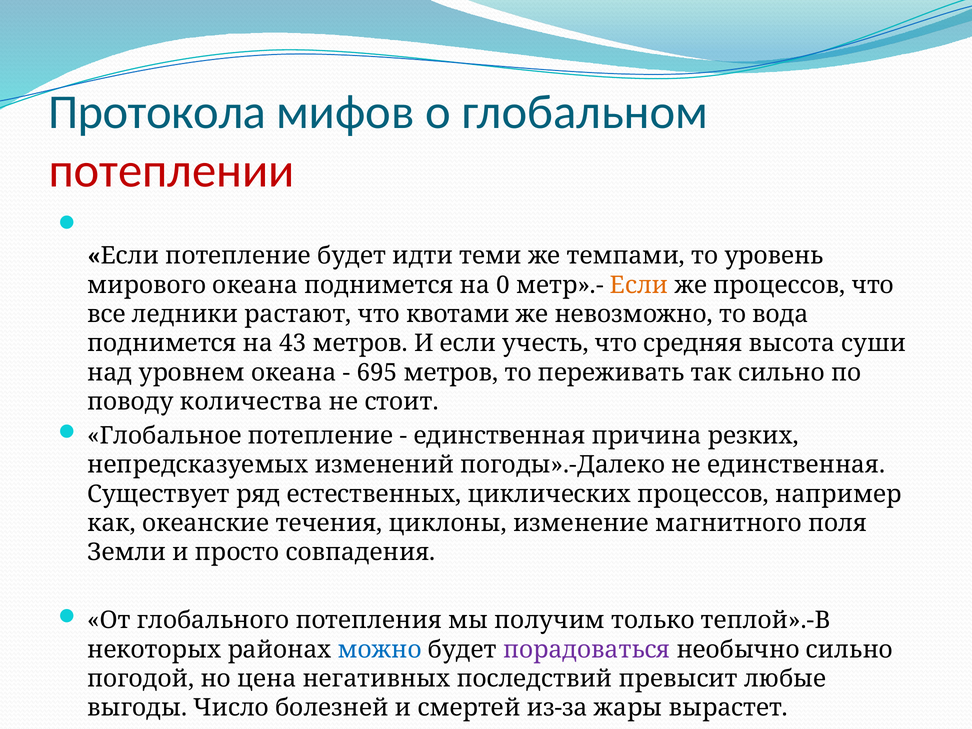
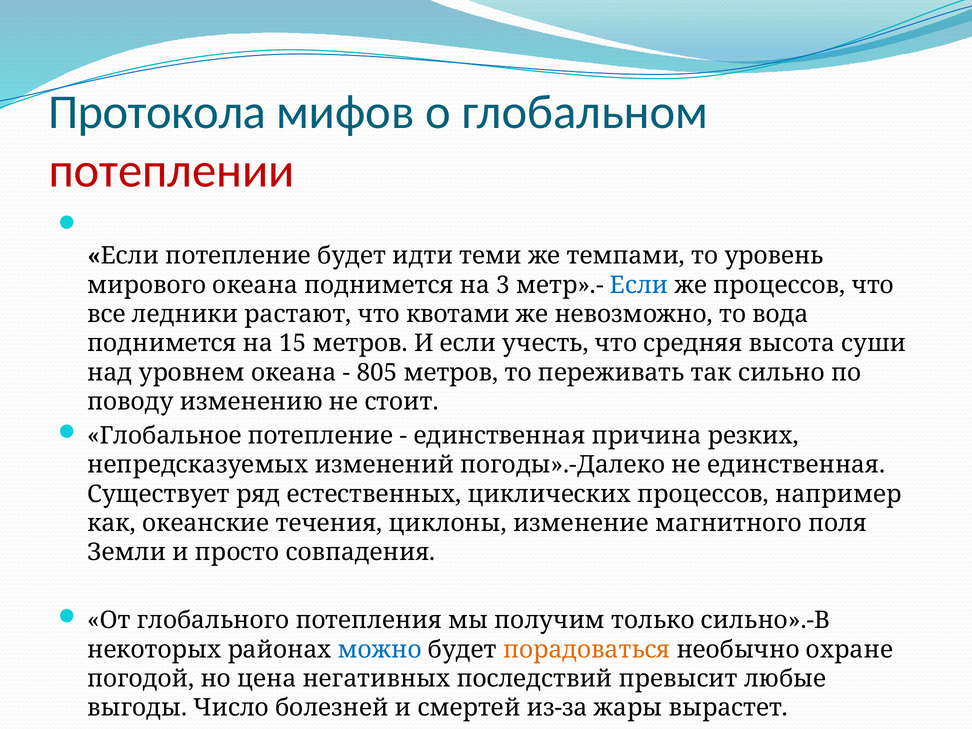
0: 0 -> 3
Если at (639, 285) colour: orange -> blue
43: 43 -> 15
695: 695 -> 805
количества: количества -> изменению
теплой».-В: теплой».-В -> сильно».-В
порадоваться colour: purple -> orange
необычно сильно: сильно -> охране
